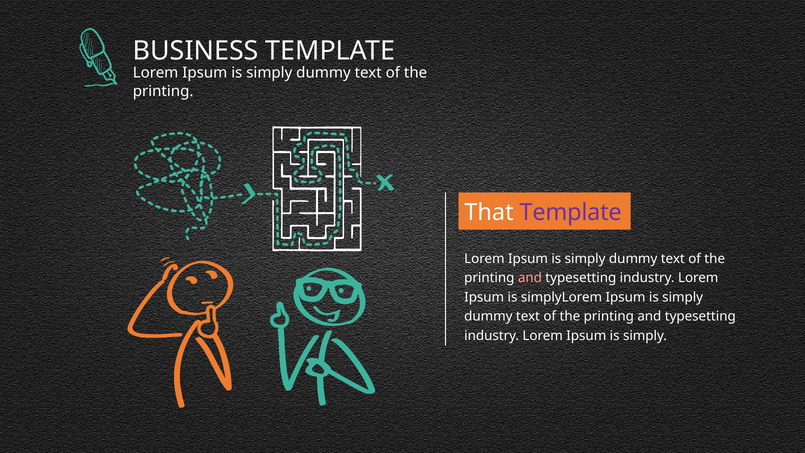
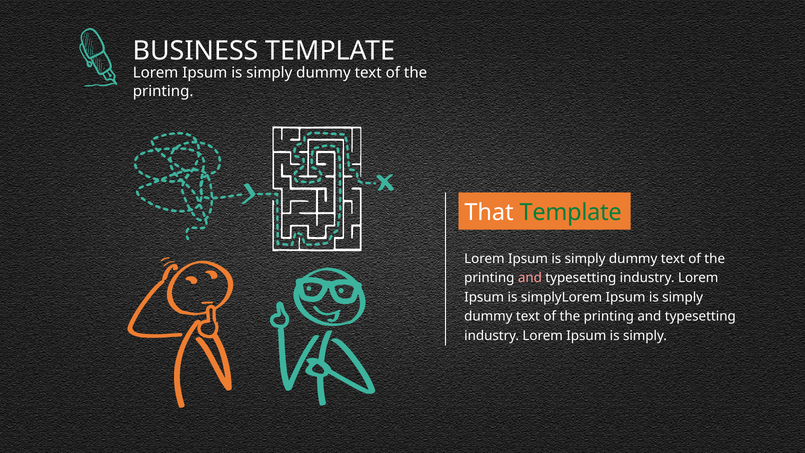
Template at (571, 213) colour: purple -> green
